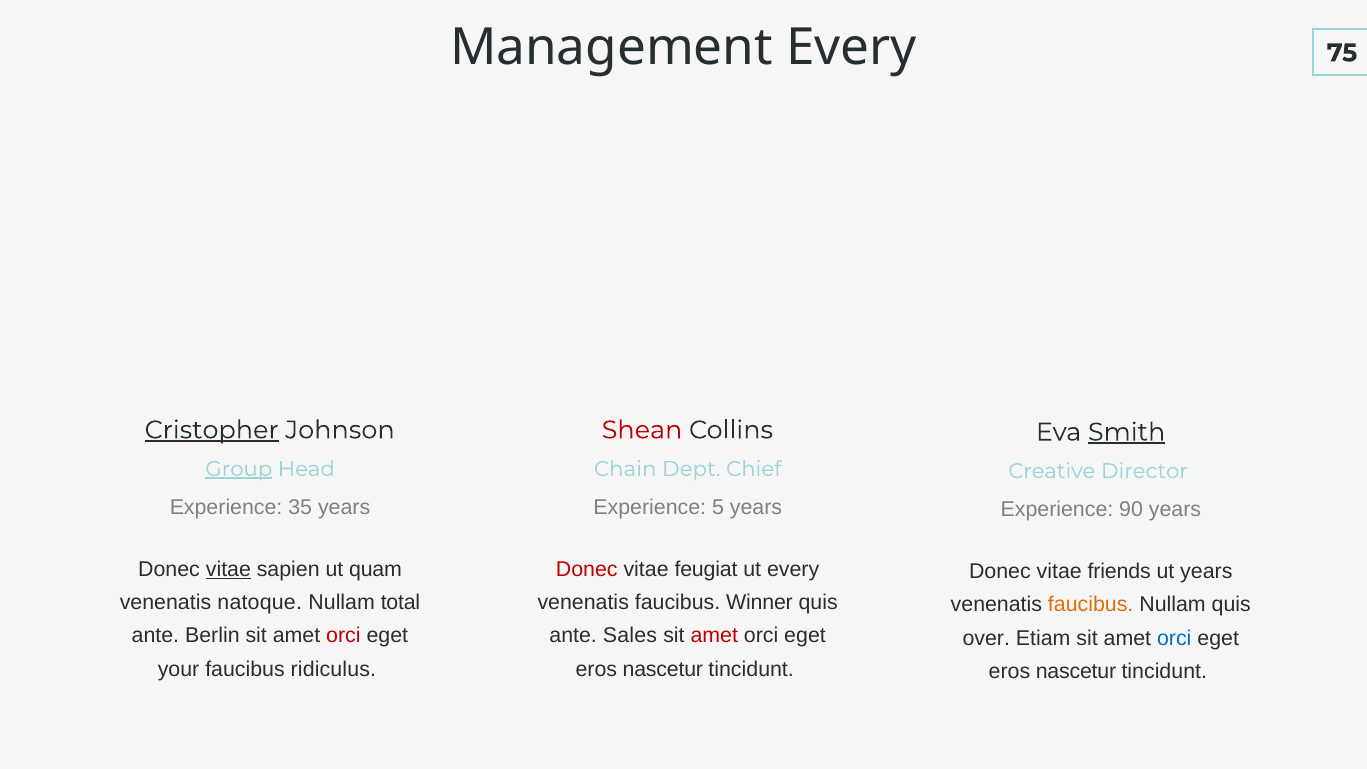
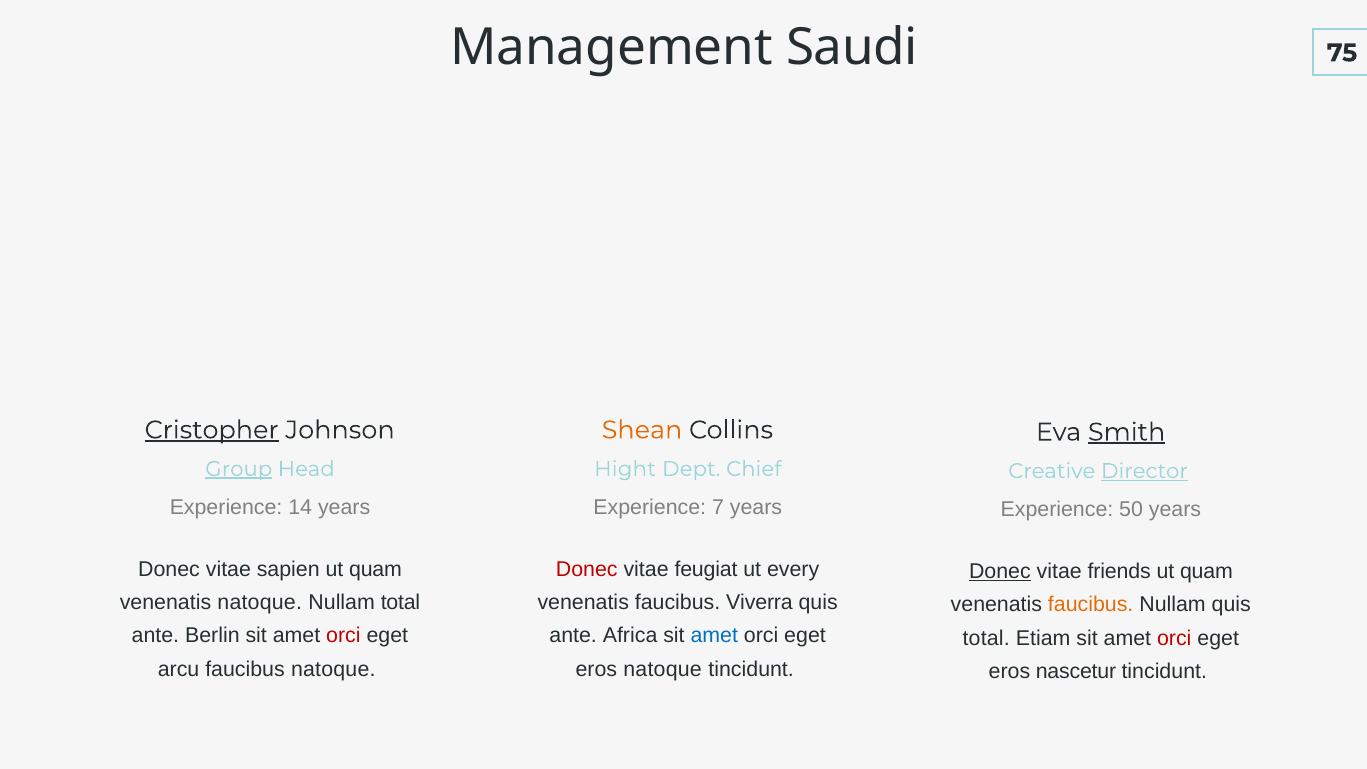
Management Every: Every -> Saudi
Shean colour: red -> orange
Chain: Chain -> Hight
Director underline: none -> present
35: 35 -> 14
5: 5 -> 7
90: 90 -> 50
vitae at (228, 569) underline: present -> none
Donec at (1000, 571) underline: none -> present
years at (1206, 571): years -> quam
Winner: Winner -> Viverra
Sales: Sales -> Africa
amet at (714, 636) colour: red -> blue
over at (986, 638): over -> total
orci at (1174, 638) colour: blue -> red
your: your -> arcu
faucibus ridiculus: ridiculus -> natoque
nascetur at (663, 669): nascetur -> natoque
